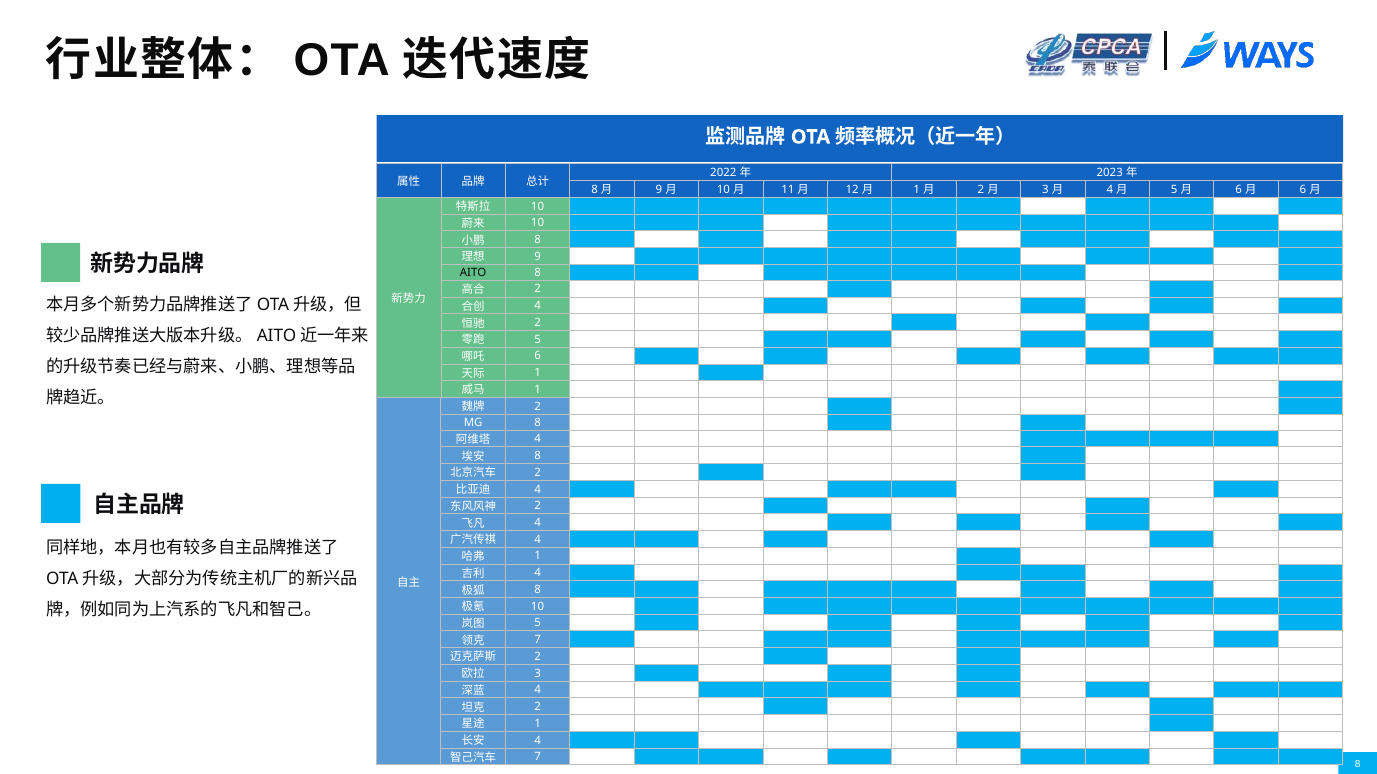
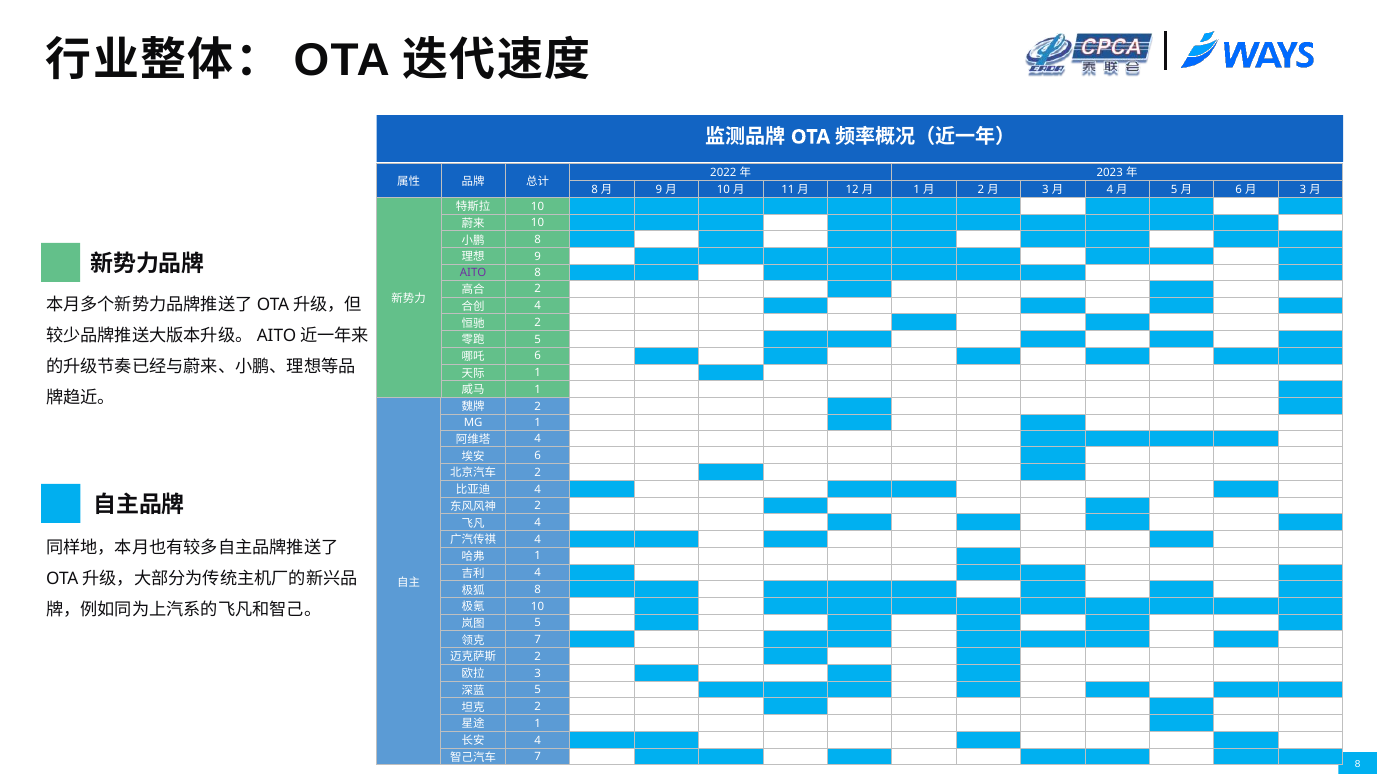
6 at (1303, 190): 6 -> 3
AITO colour: black -> purple
MG 8: 8 -> 1
8 at (538, 456): 8 -> 6
4 at (538, 691): 4 -> 5
